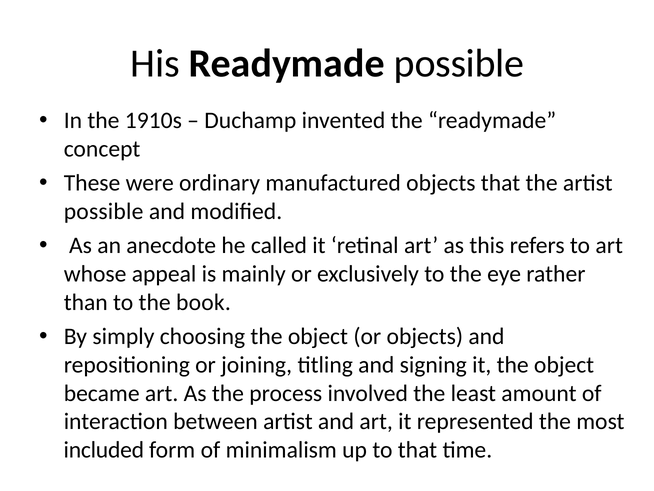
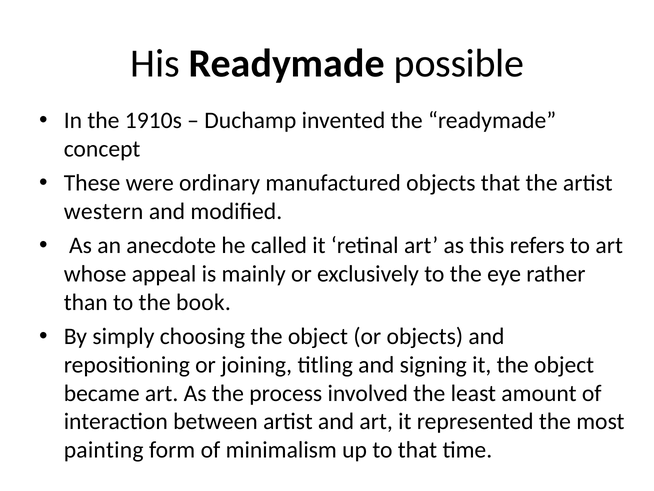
possible at (104, 211): possible -> western
included: included -> painting
